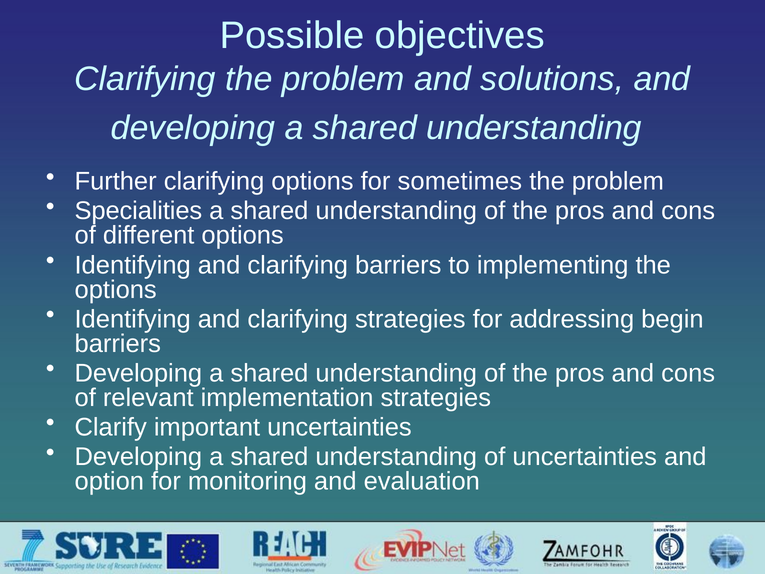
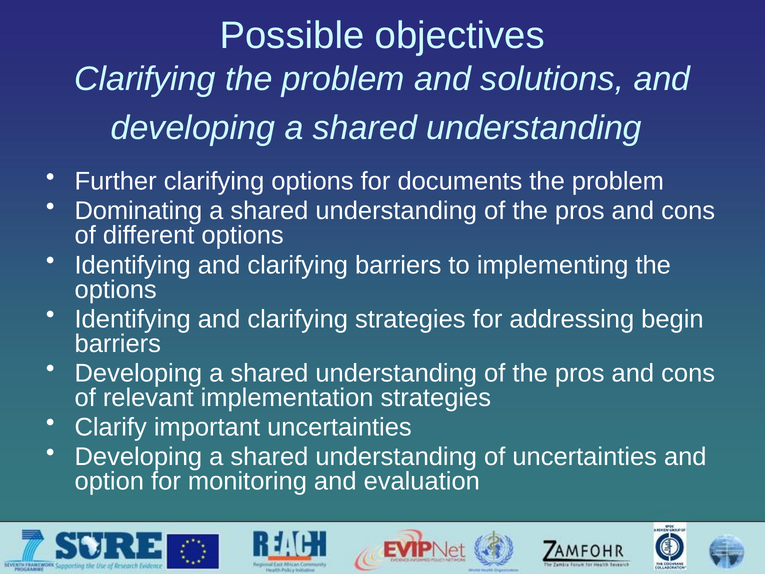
sometimes: sometimes -> documents
Specialities: Specialities -> Dominating
